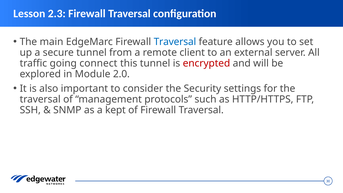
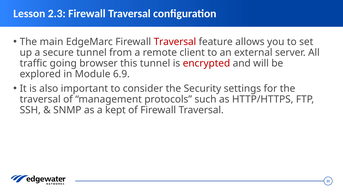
Traversal at (175, 42) colour: blue -> red
connect: connect -> browser
2.0: 2.0 -> 6.9
